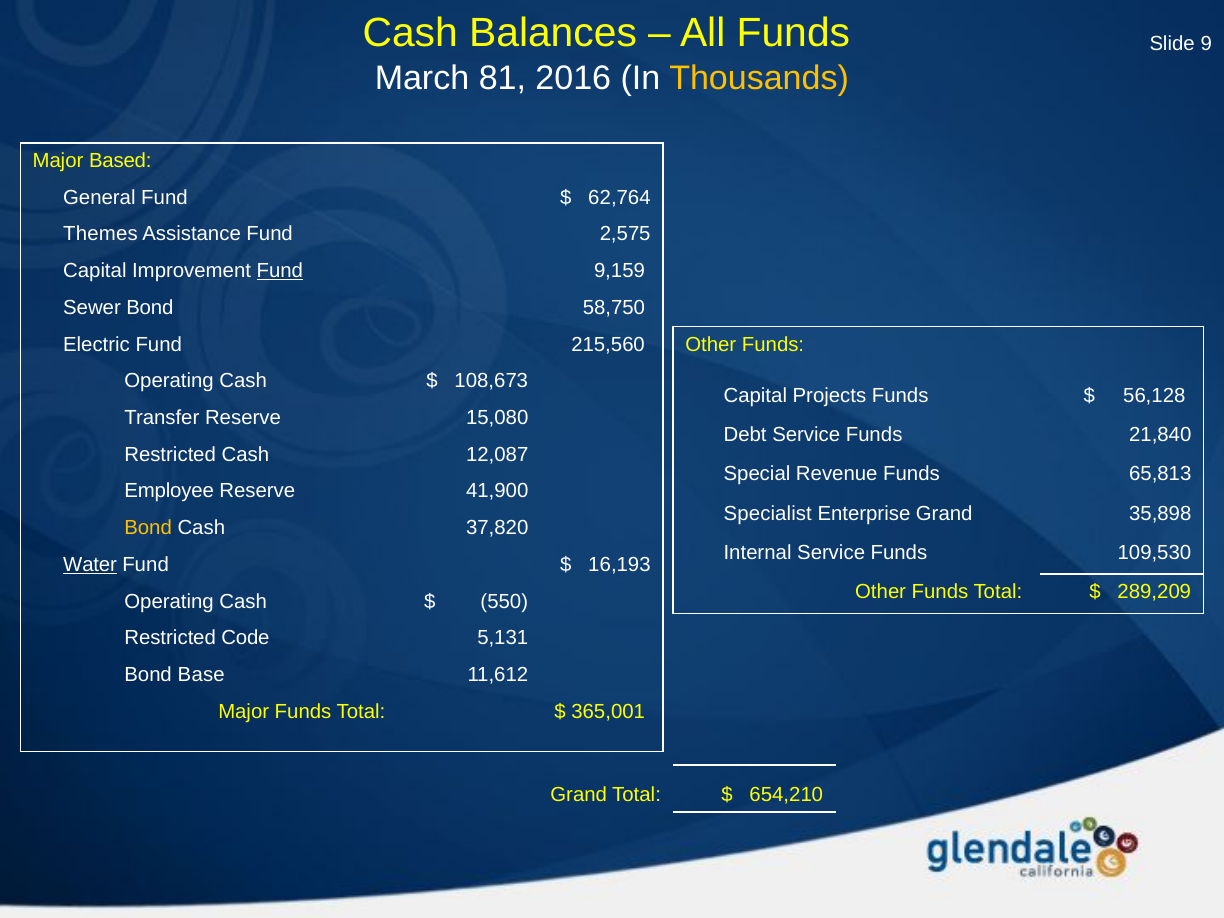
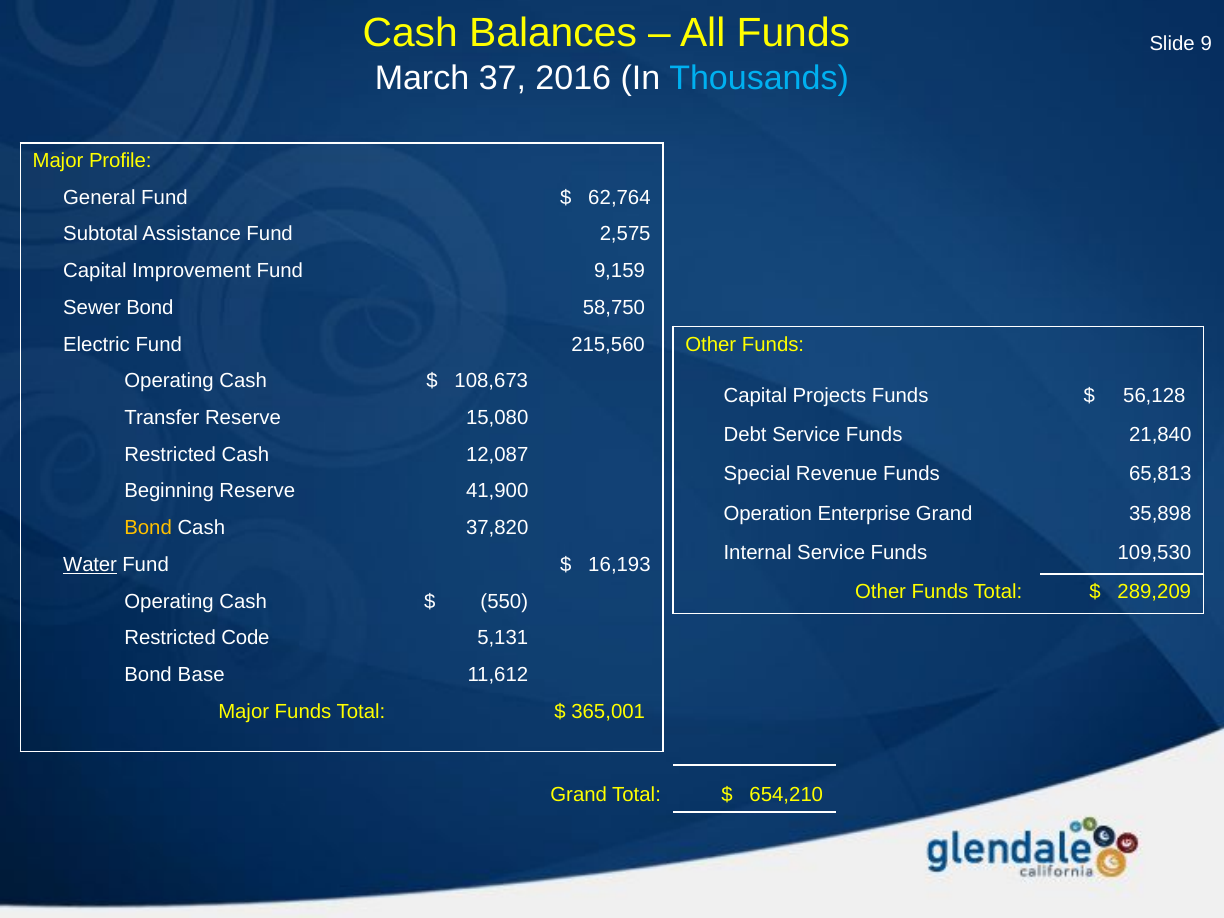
81: 81 -> 37
Thousands colour: yellow -> light blue
Based: Based -> Profile
Themes: Themes -> Subtotal
Fund at (280, 271) underline: present -> none
Employee: Employee -> Beginning
Specialist: Specialist -> Operation
